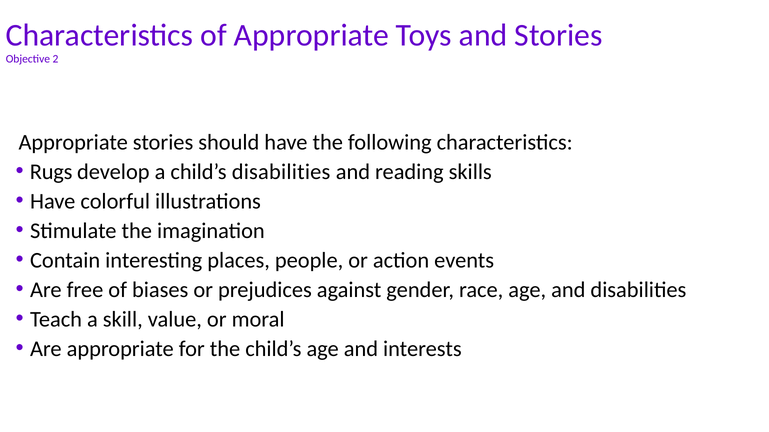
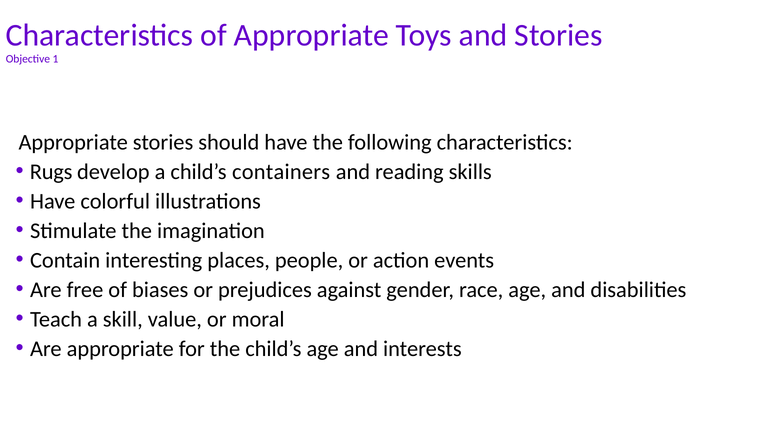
2: 2 -> 1
child’s disabilities: disabilities -> containers
